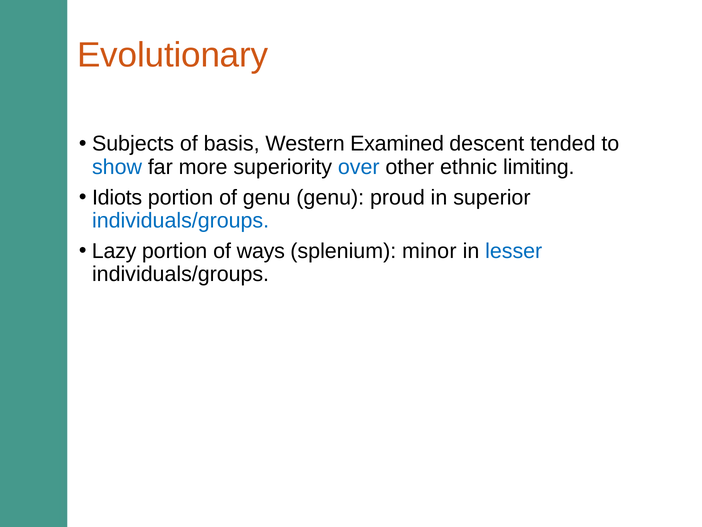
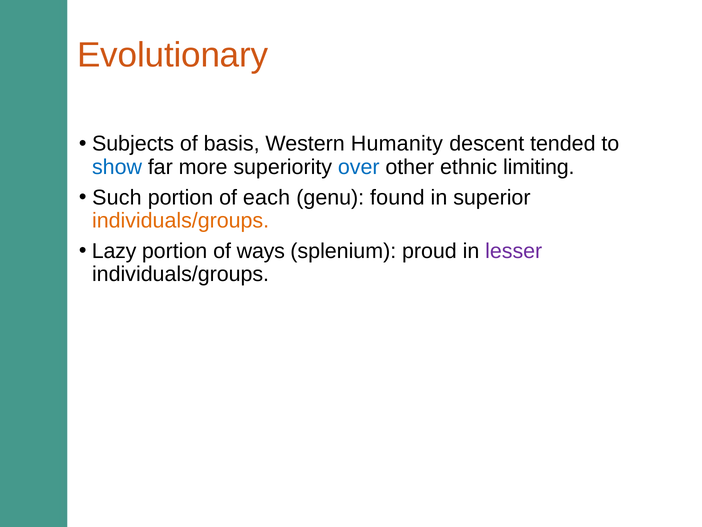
Examined: Examined -> Humanity
Idiots: Idiots -> Such
of genu: genu -> each
proud: proud -> found
individuals/groups at (181, 220) colour: blue -> orange
minor: minor -> proud
lesser colour: blue -> purple
